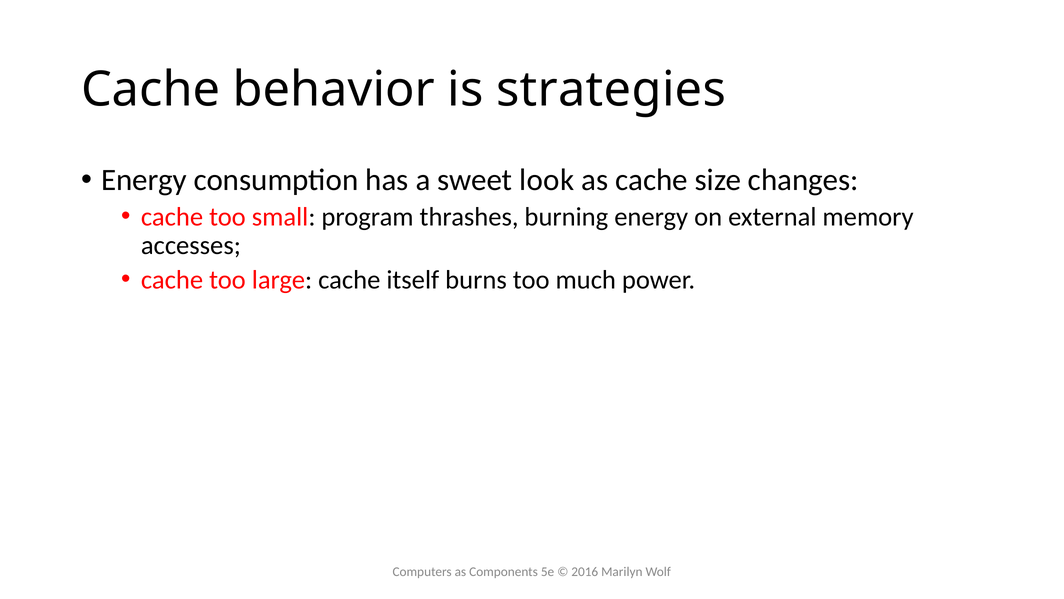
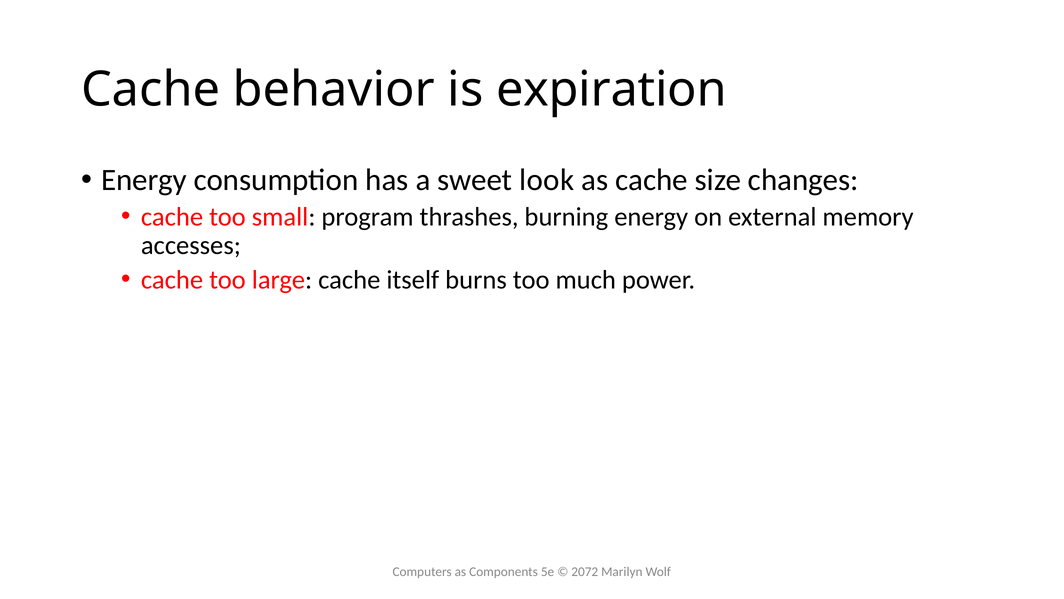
strategies: strategies -> expiration
2016: 2016 -> 2072
